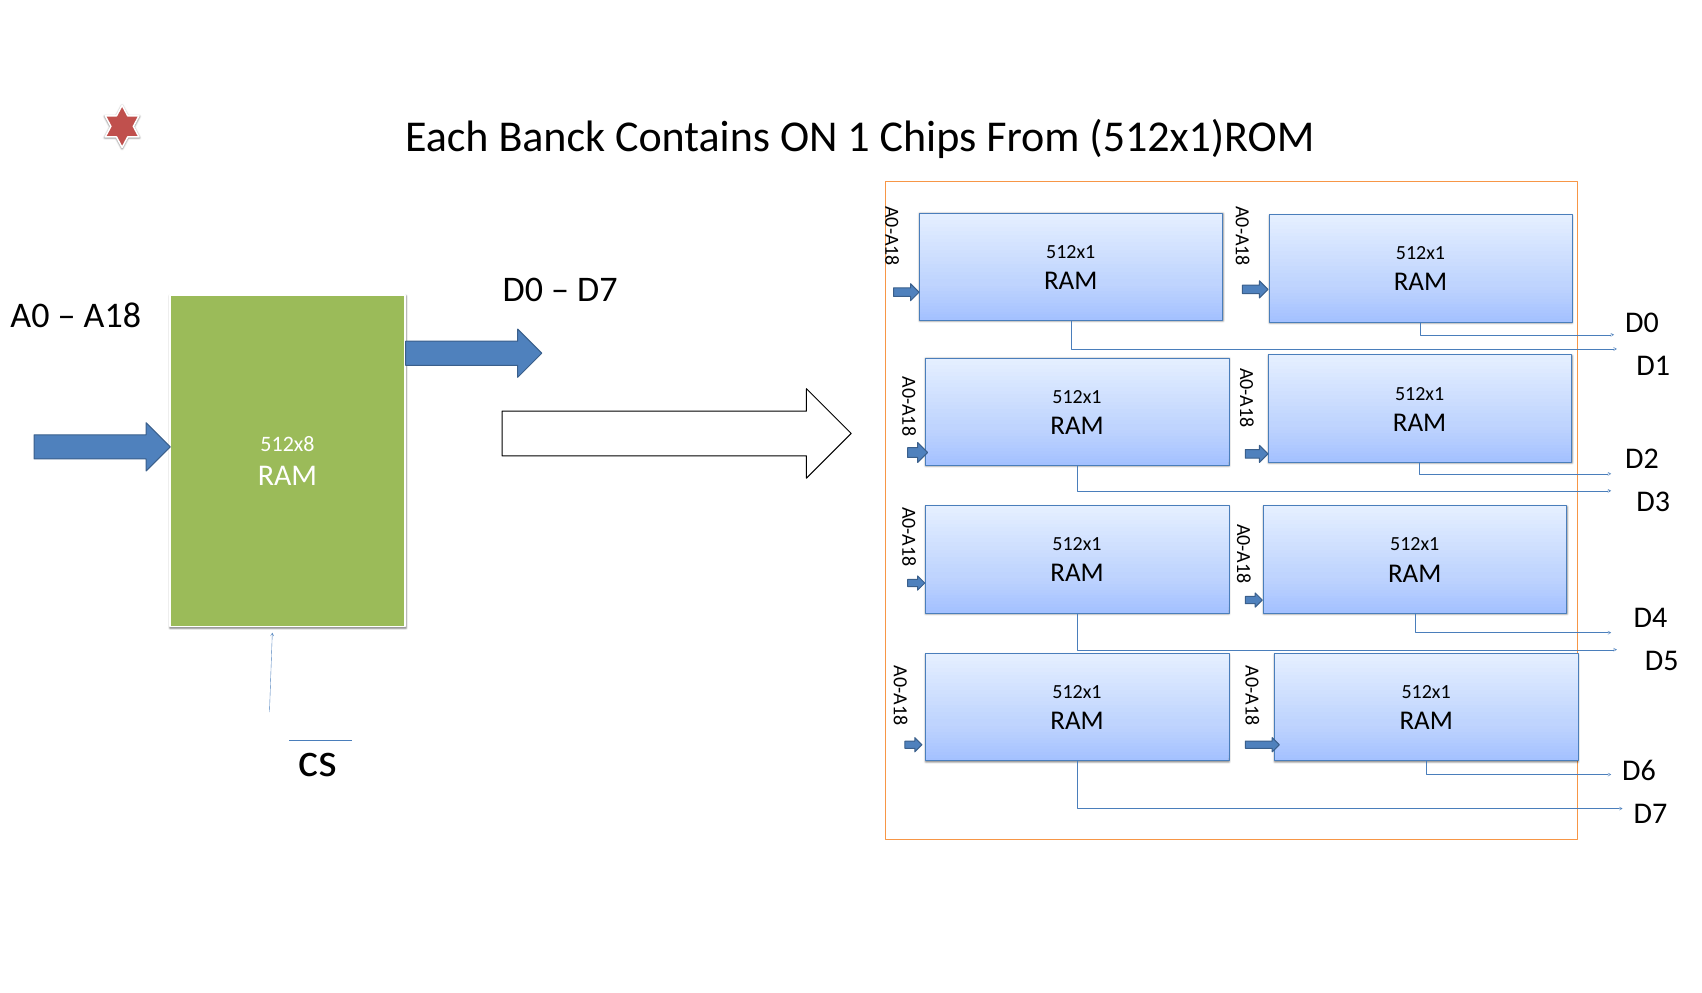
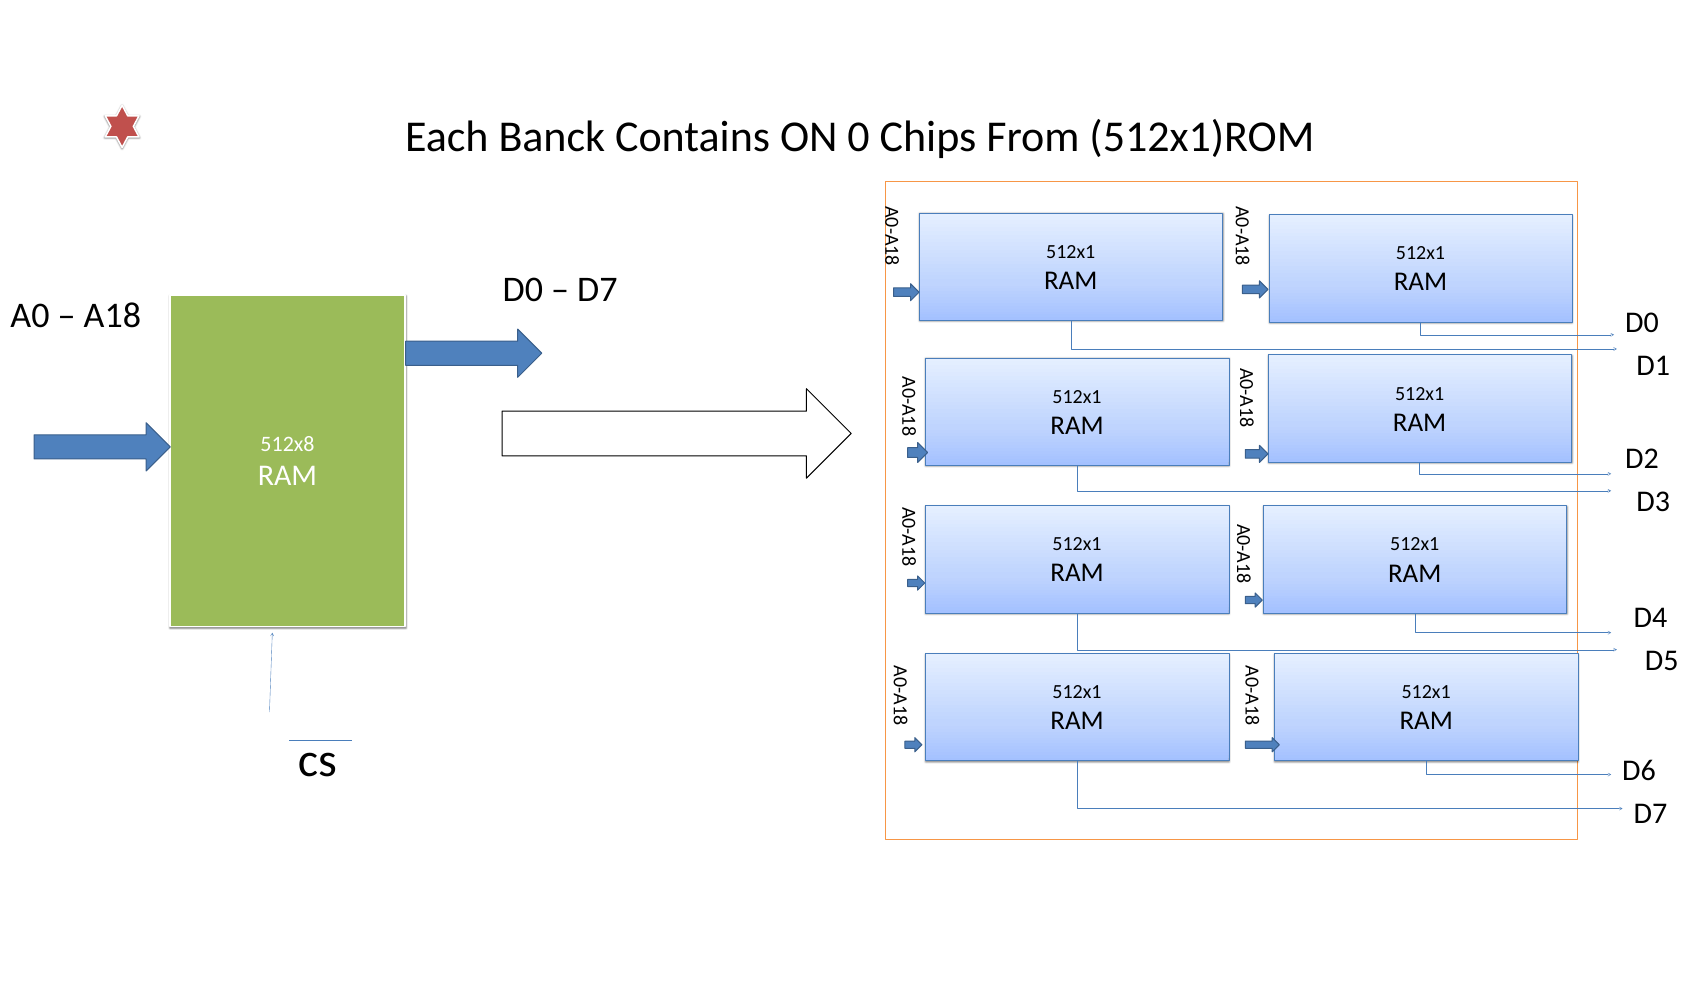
ON 1: 1 -> 0
